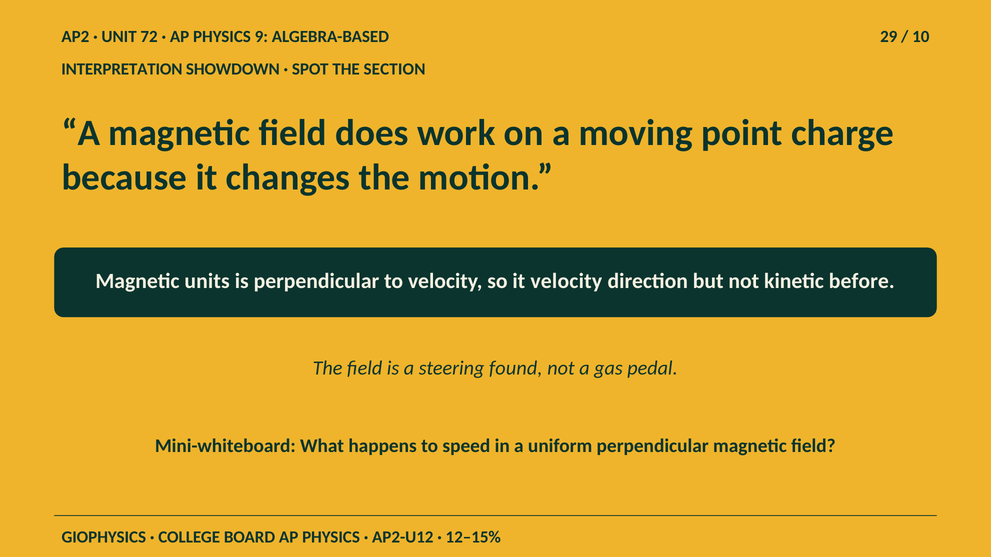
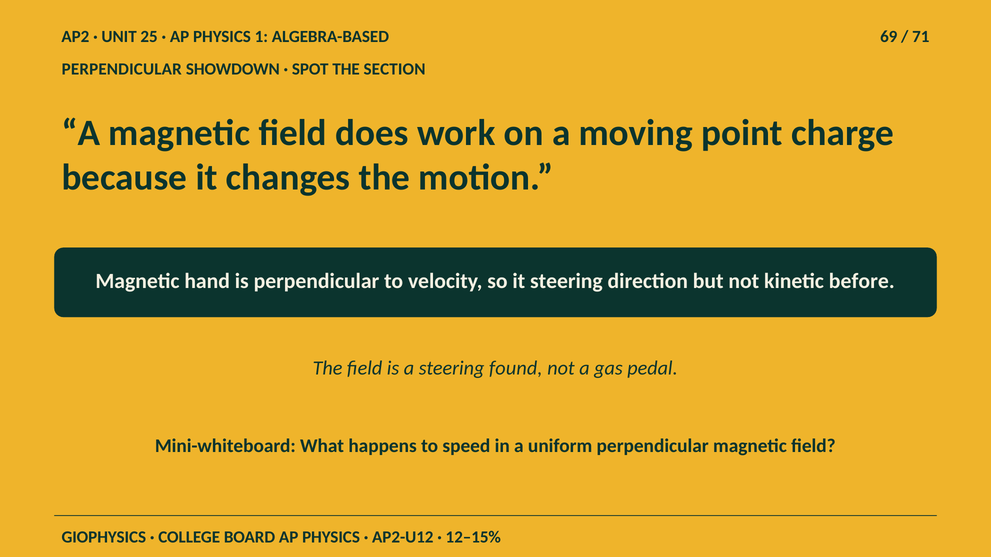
72: 72 -> 25
9: 9 -> 1
29: 29 -> 69
10: 10 -> 71
INTERPRETATION at (122, 69): INTERPRETATION -> PERPENDICULAR
units: units -> hand
it velocity: velocity -> steering
